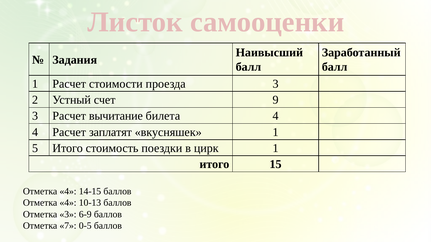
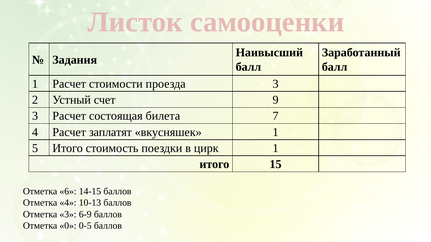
вычитание: вычитание -> состоящая
билета 4: 4 -> 7
4 at (68, 192): 4 -> 6
7: 7 -> 0
